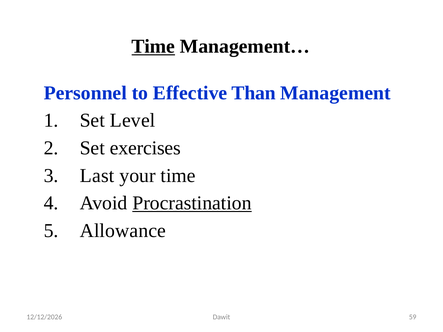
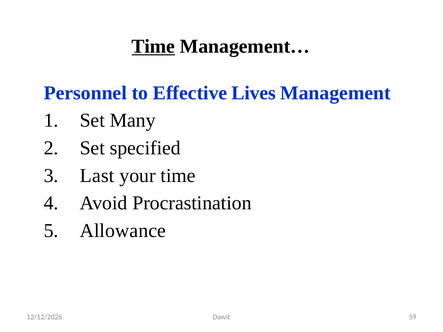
Than: Than -> Lives
Level: Level -> Many
exercises: exercises -> specified
Procrastination underline: present -> none
